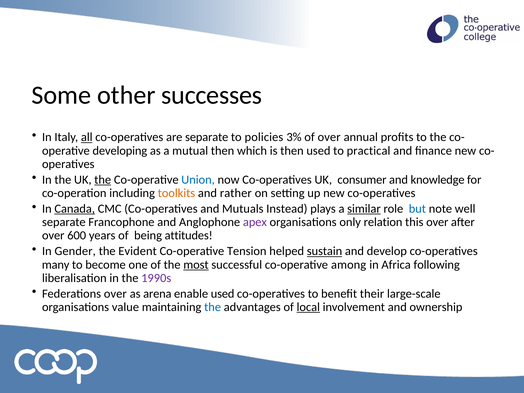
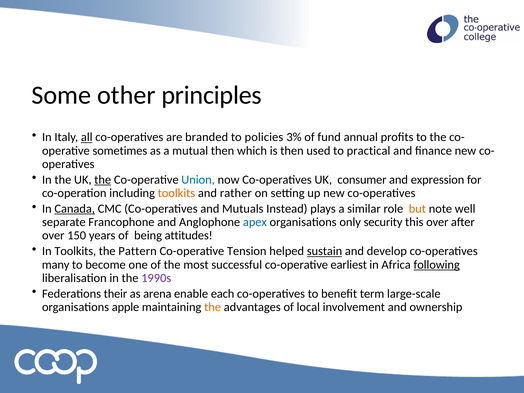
successes: successes -> principles
are separate: separate -> branded
of over: over -> fund
developing: developing -> sometimes
knowledge: knowledge -> expression
similar underline: present -> none
but colour: blue -> orange
apex colour: purple -> blue
relation: relation -> security
600: 600 -> 150
In Gender: Gender -> Toolkits
Evident: Evident -> Pattern
most underline: present -> none
among: among -> earliest
following underline: none -> present
Federations over: over -> their
enable used: used -> each
their: their -> term
value: value -> apple
the at (213, 307) colour: blue -> orange
local underline: present -> none
